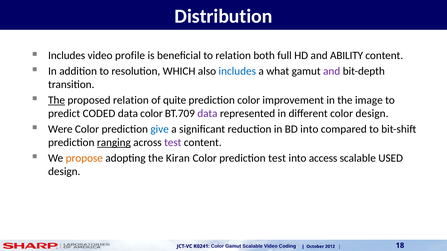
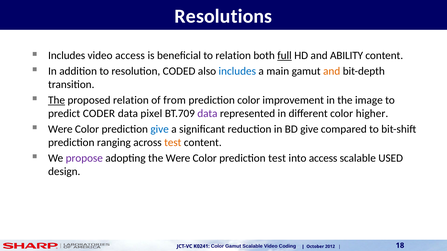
Distribution: Distribution -> Resolutions
video profile: profile -> access
full underline: none -> present
WHICH: WHICH -> CODED
what: what -> main
and at (332, 71) colour: purple -> orange
quite: quite -> from
CODED: CODED -> CODER
data color: color -> pixel
color design: design -> higher
BD into: into -> give
ranging underline: present -> none
test at (173, 143) colour: purple -> orange
propose colour: orange -> purple
the Kiran: Kiran -> Were
